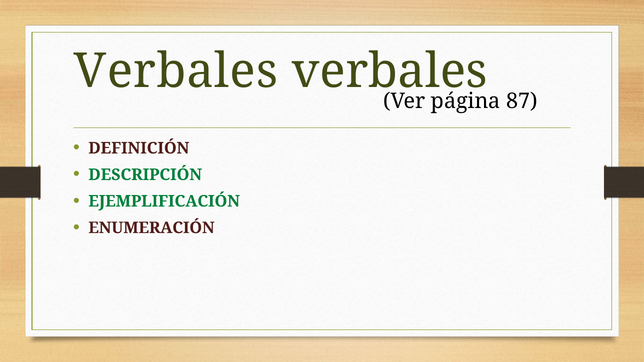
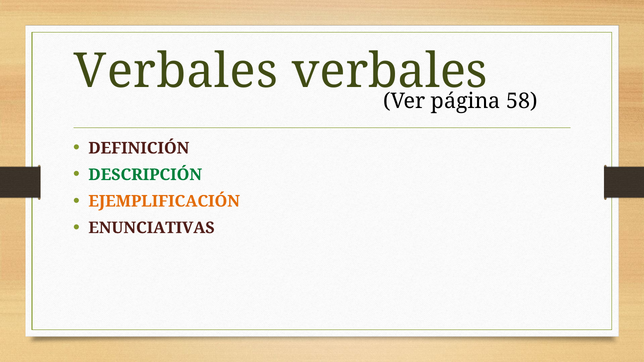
87: 87 -> 58
EJEMPLIFICACIÓN colour: green -> orange
ENUMERACIÓN: ENUMERACIÓN -> ENUNCIATIVAS
